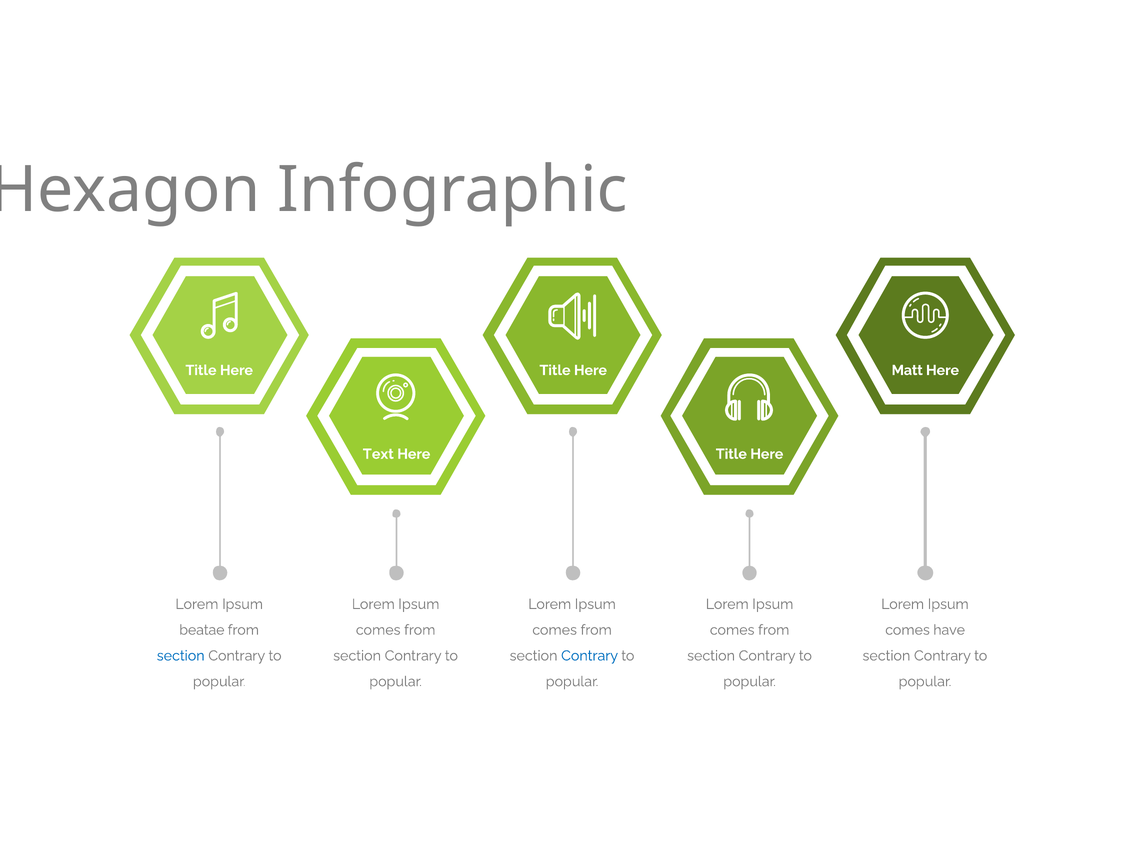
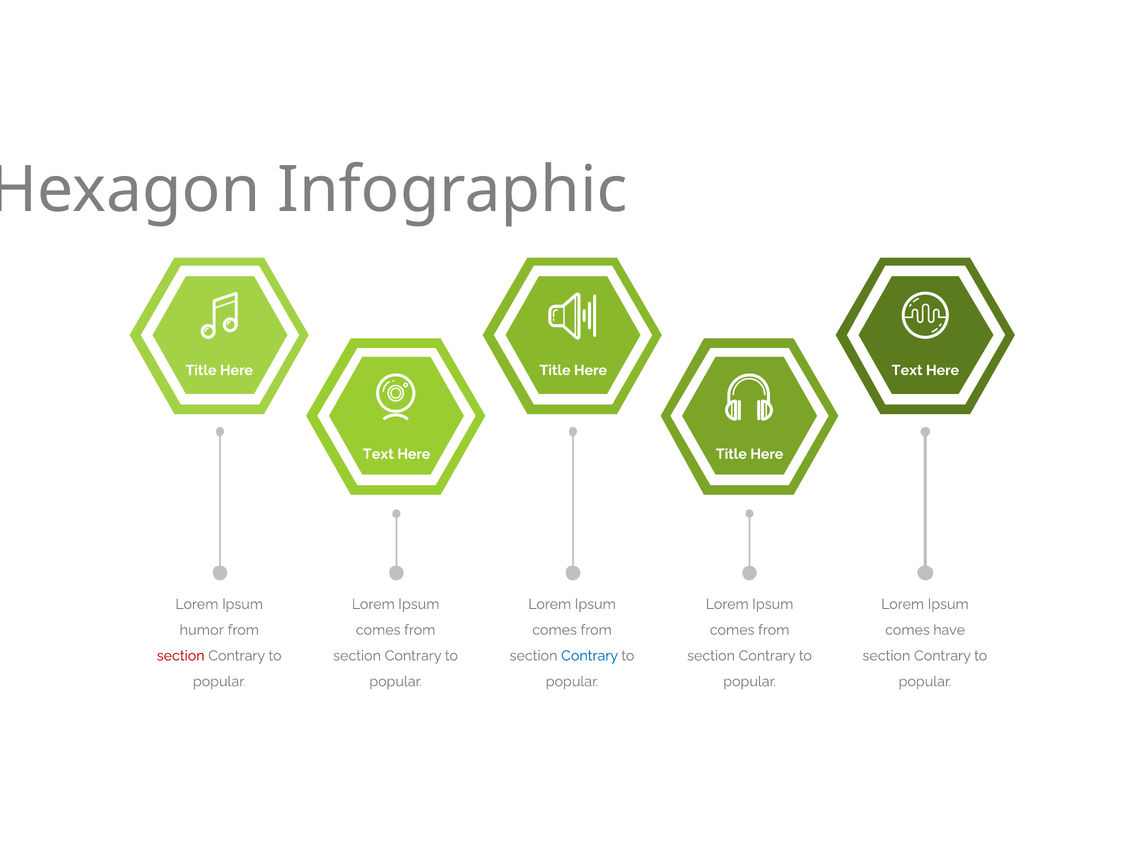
Matt at (907, 370): Matt -> Text
beatae: beatae -> humor
section at (181, 656) colour: blue -> red
